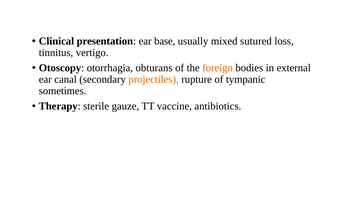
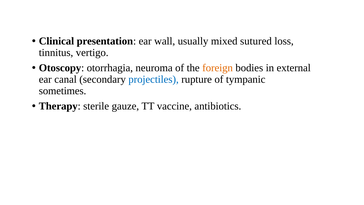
base: base -> wall
obturans: obturans -> neuroma
projectiles colour: orange -> blue
